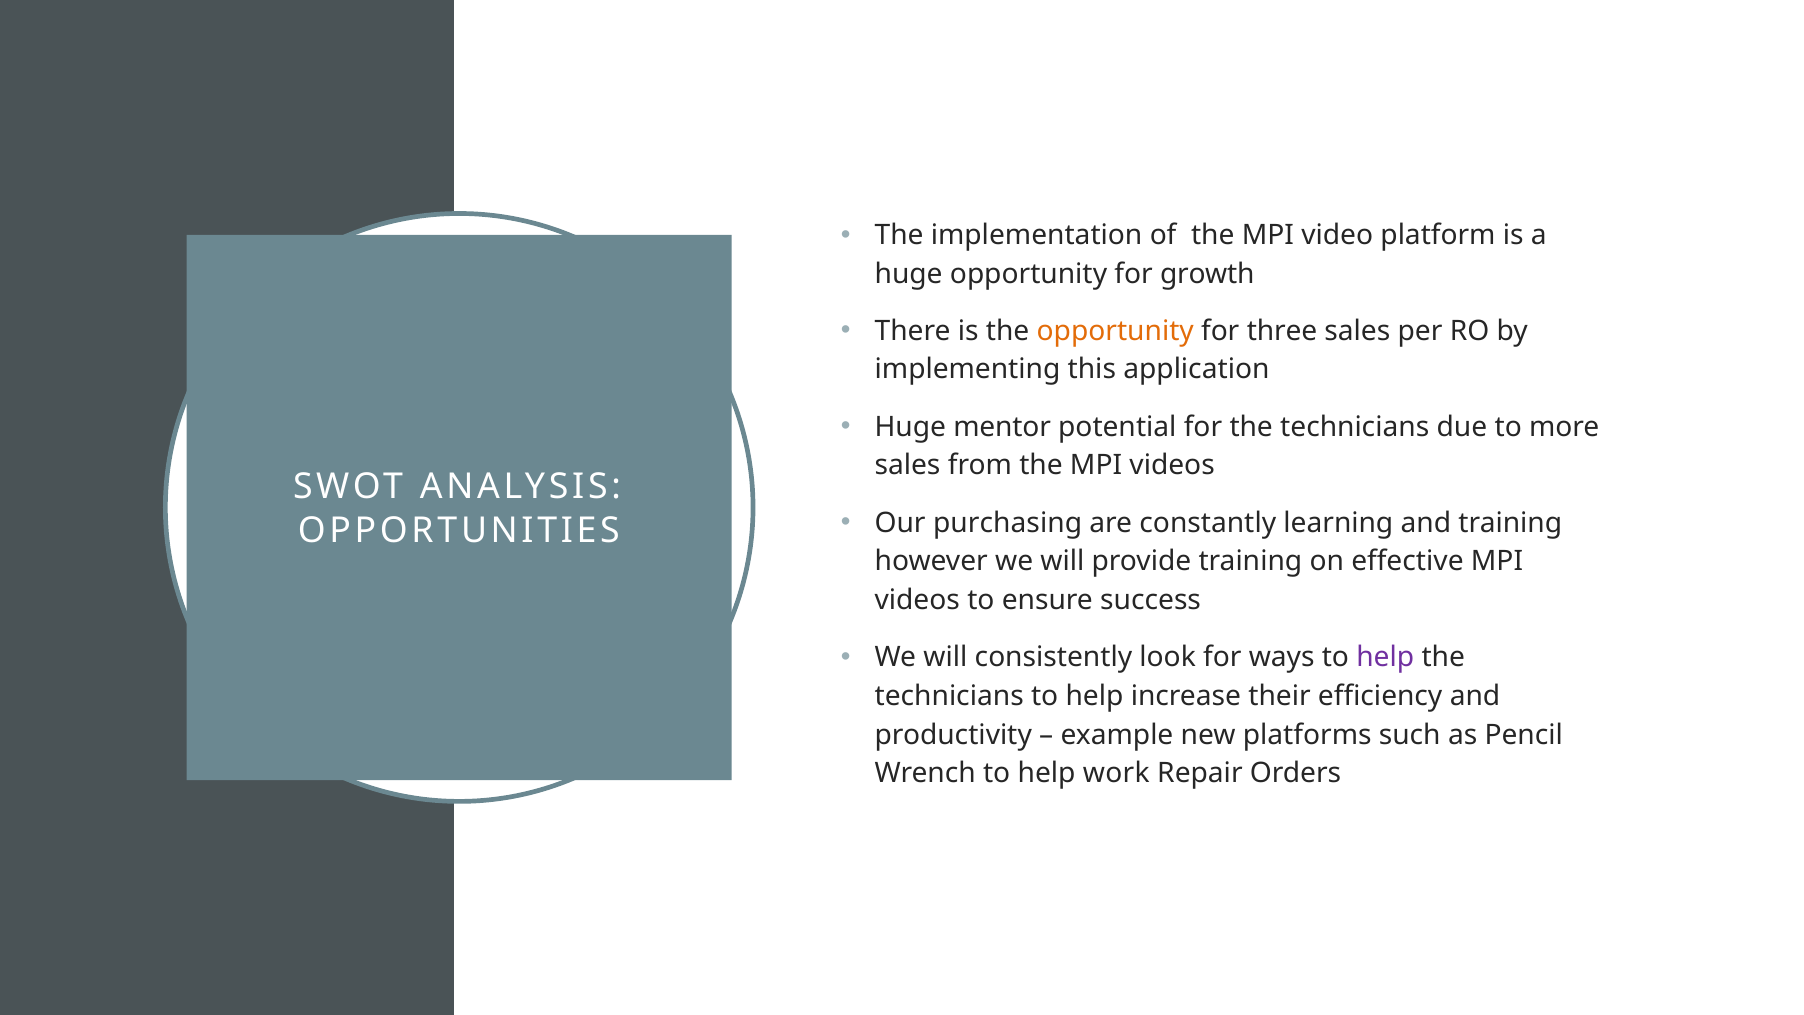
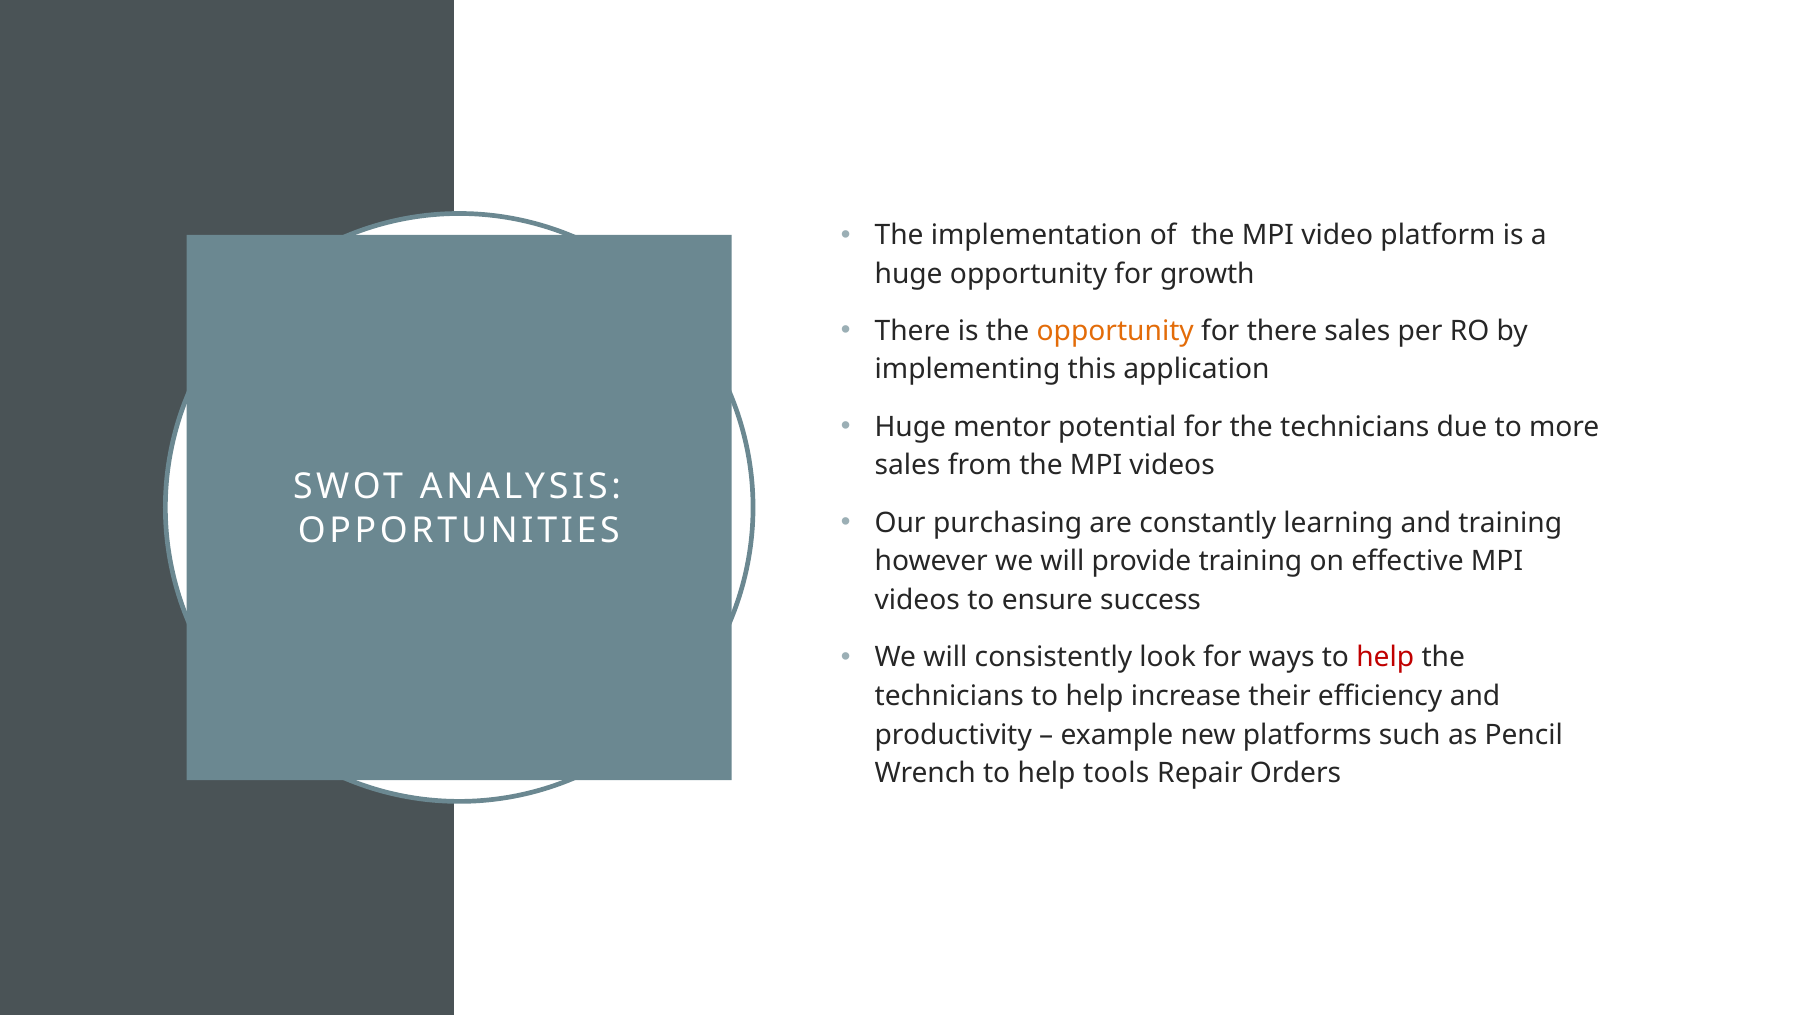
for three: three -> there
help at (1385, 657) colour: purple -> red
work: work -> tools
